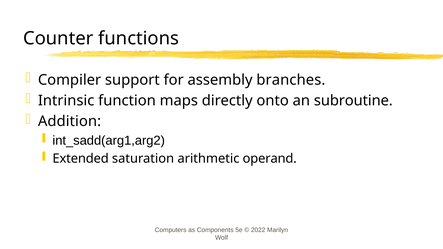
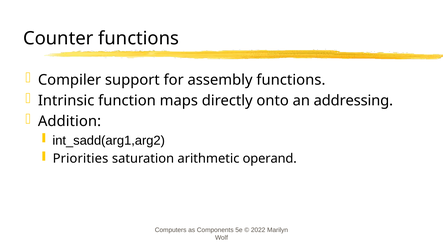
assembly branches: branches -> functions
subroutine: subroutine -> addressing
Extended: Extended -> Priorities
